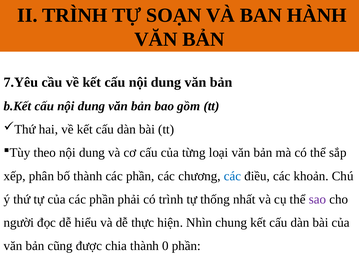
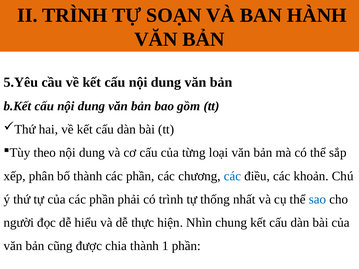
7.Yêu: 7.Yêu -> 5.Yêu
sao colour: purple -> blue
0: 0 -> 1
